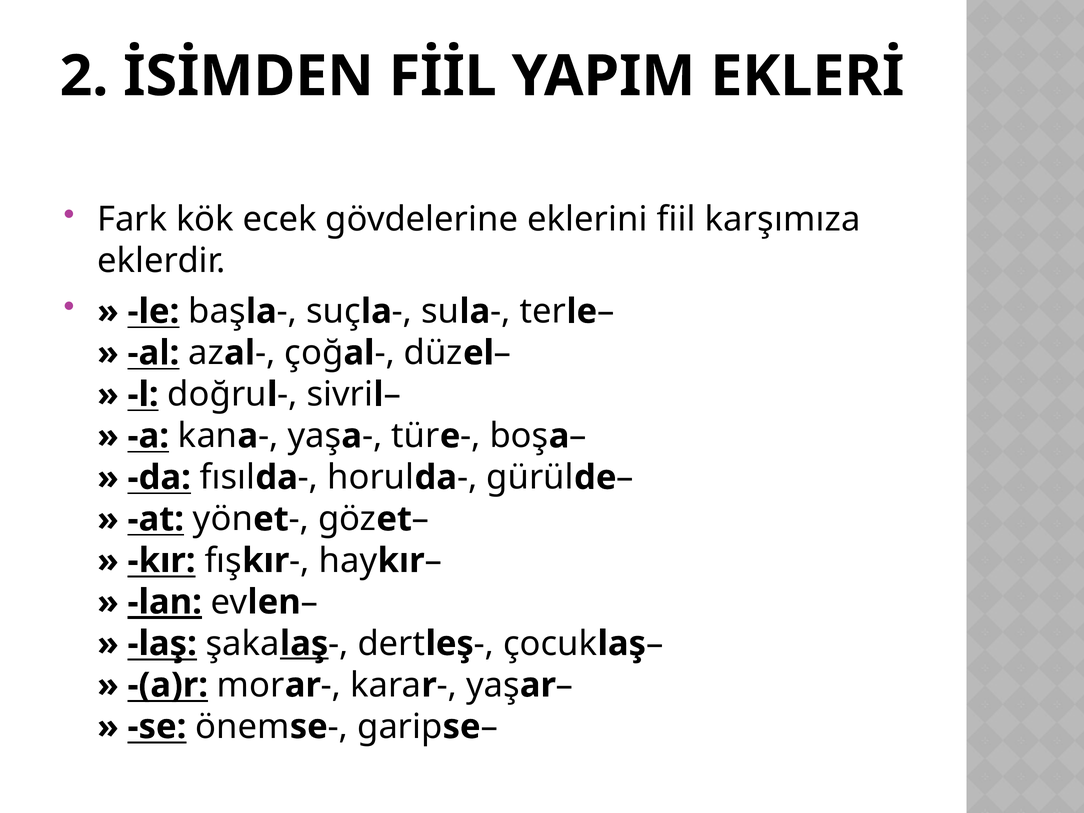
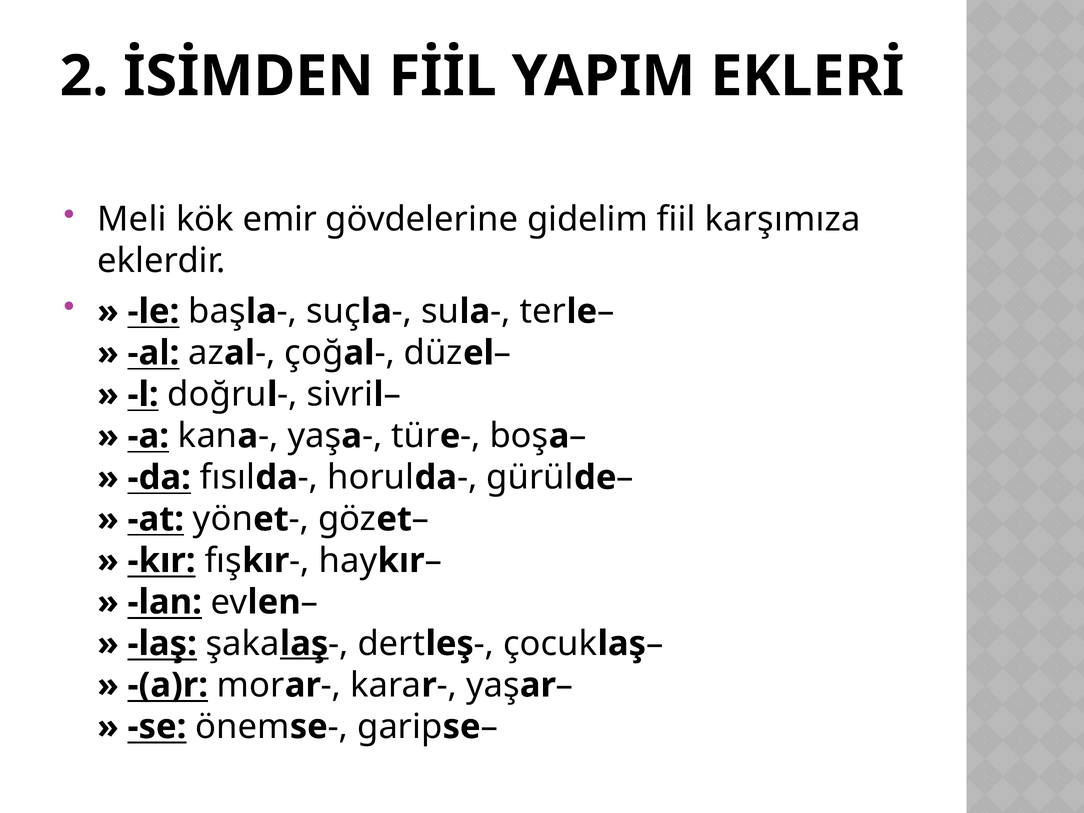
Fark: Fark -> Meli
ecek: ecek -> emir
eklerini: eklerini -> gidelim
lan underline: present -> none
